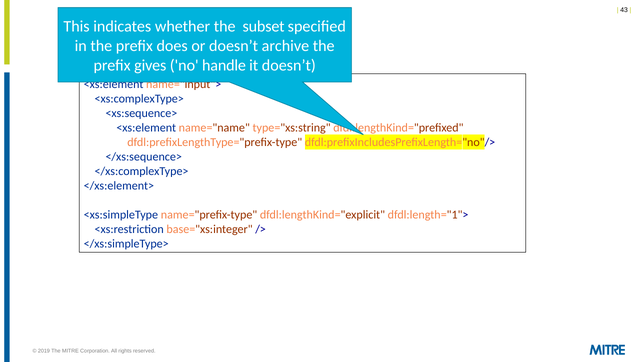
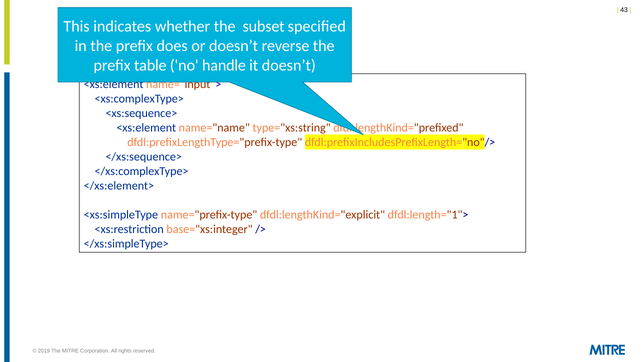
archive: archive -> reverse
gives: gives -> table
